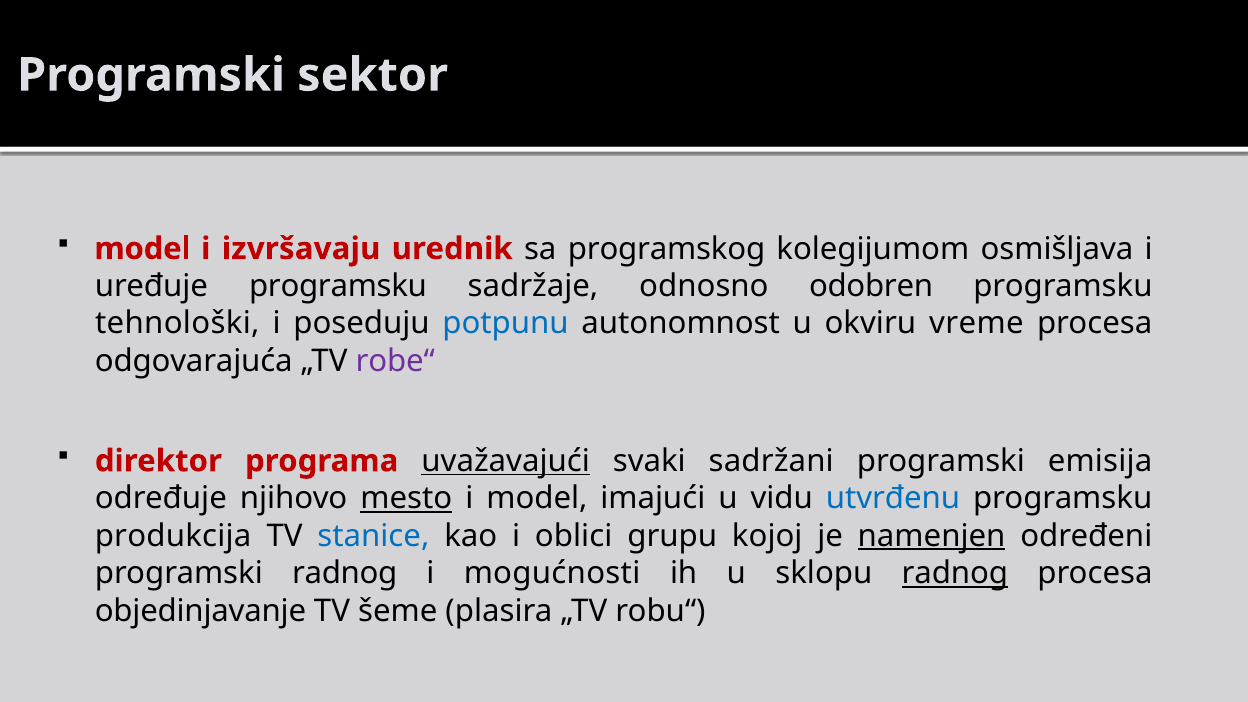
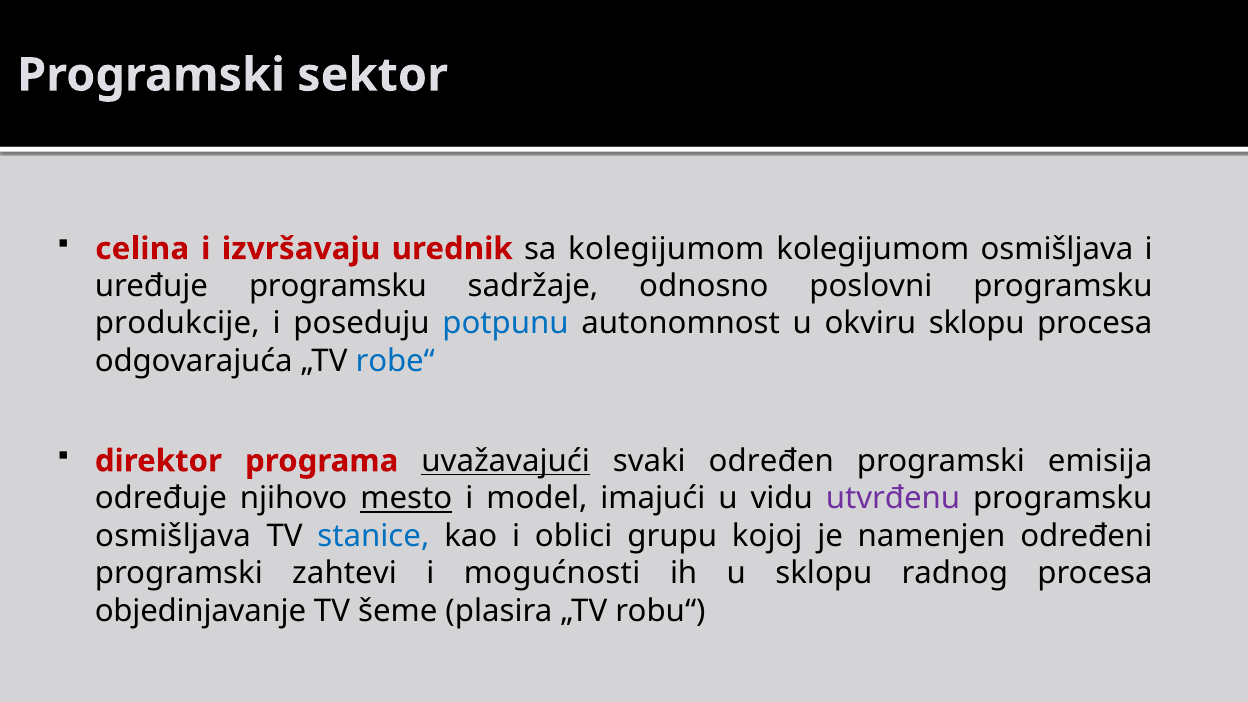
model at (143, 249): model -> celina
sa programskog: programskog -> kolegijumom
odobren: odobren -> poslovni
tehnološki: tehnološki -> produkcije
okviru vreme: vreme -> sklopu
robe“ colour: purple -> blue
sadržani: sadržani -> određen
utvrđenu colour: blue -> purple
produkcija at (173, 536): produkcija -> osmišljava
namenjen underline: present -> none
programski radnog: radnog -> zahtevi
radnog at (955, 573) underline: present -> none
